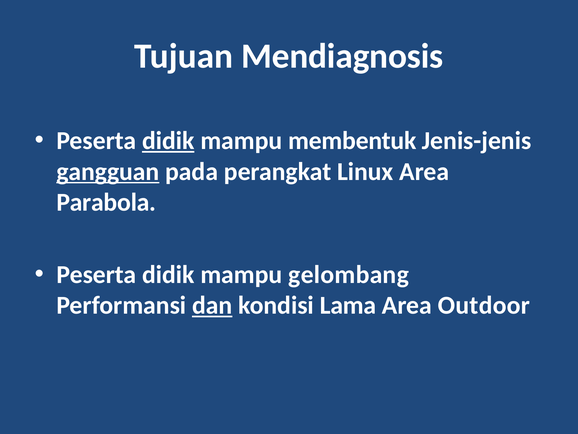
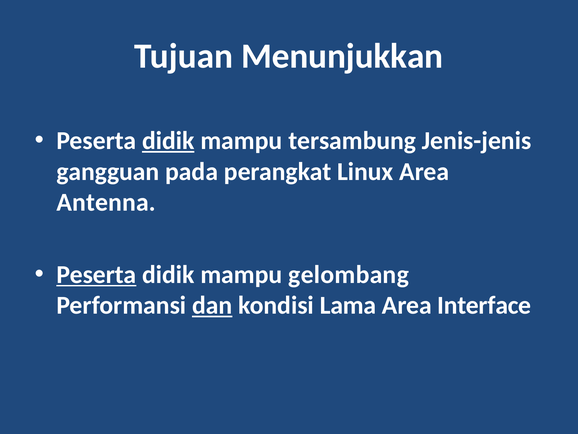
Mendiagnosis: Mendiagnosis -> Menunjukkan
membentuk: membentuk -> tersambung
gangguan underline: present -> none
Parabola: Parabola -> Antenna
Peserta at (96, 274) underline: none -> present
Outdoor: Outdoor -> Interface
